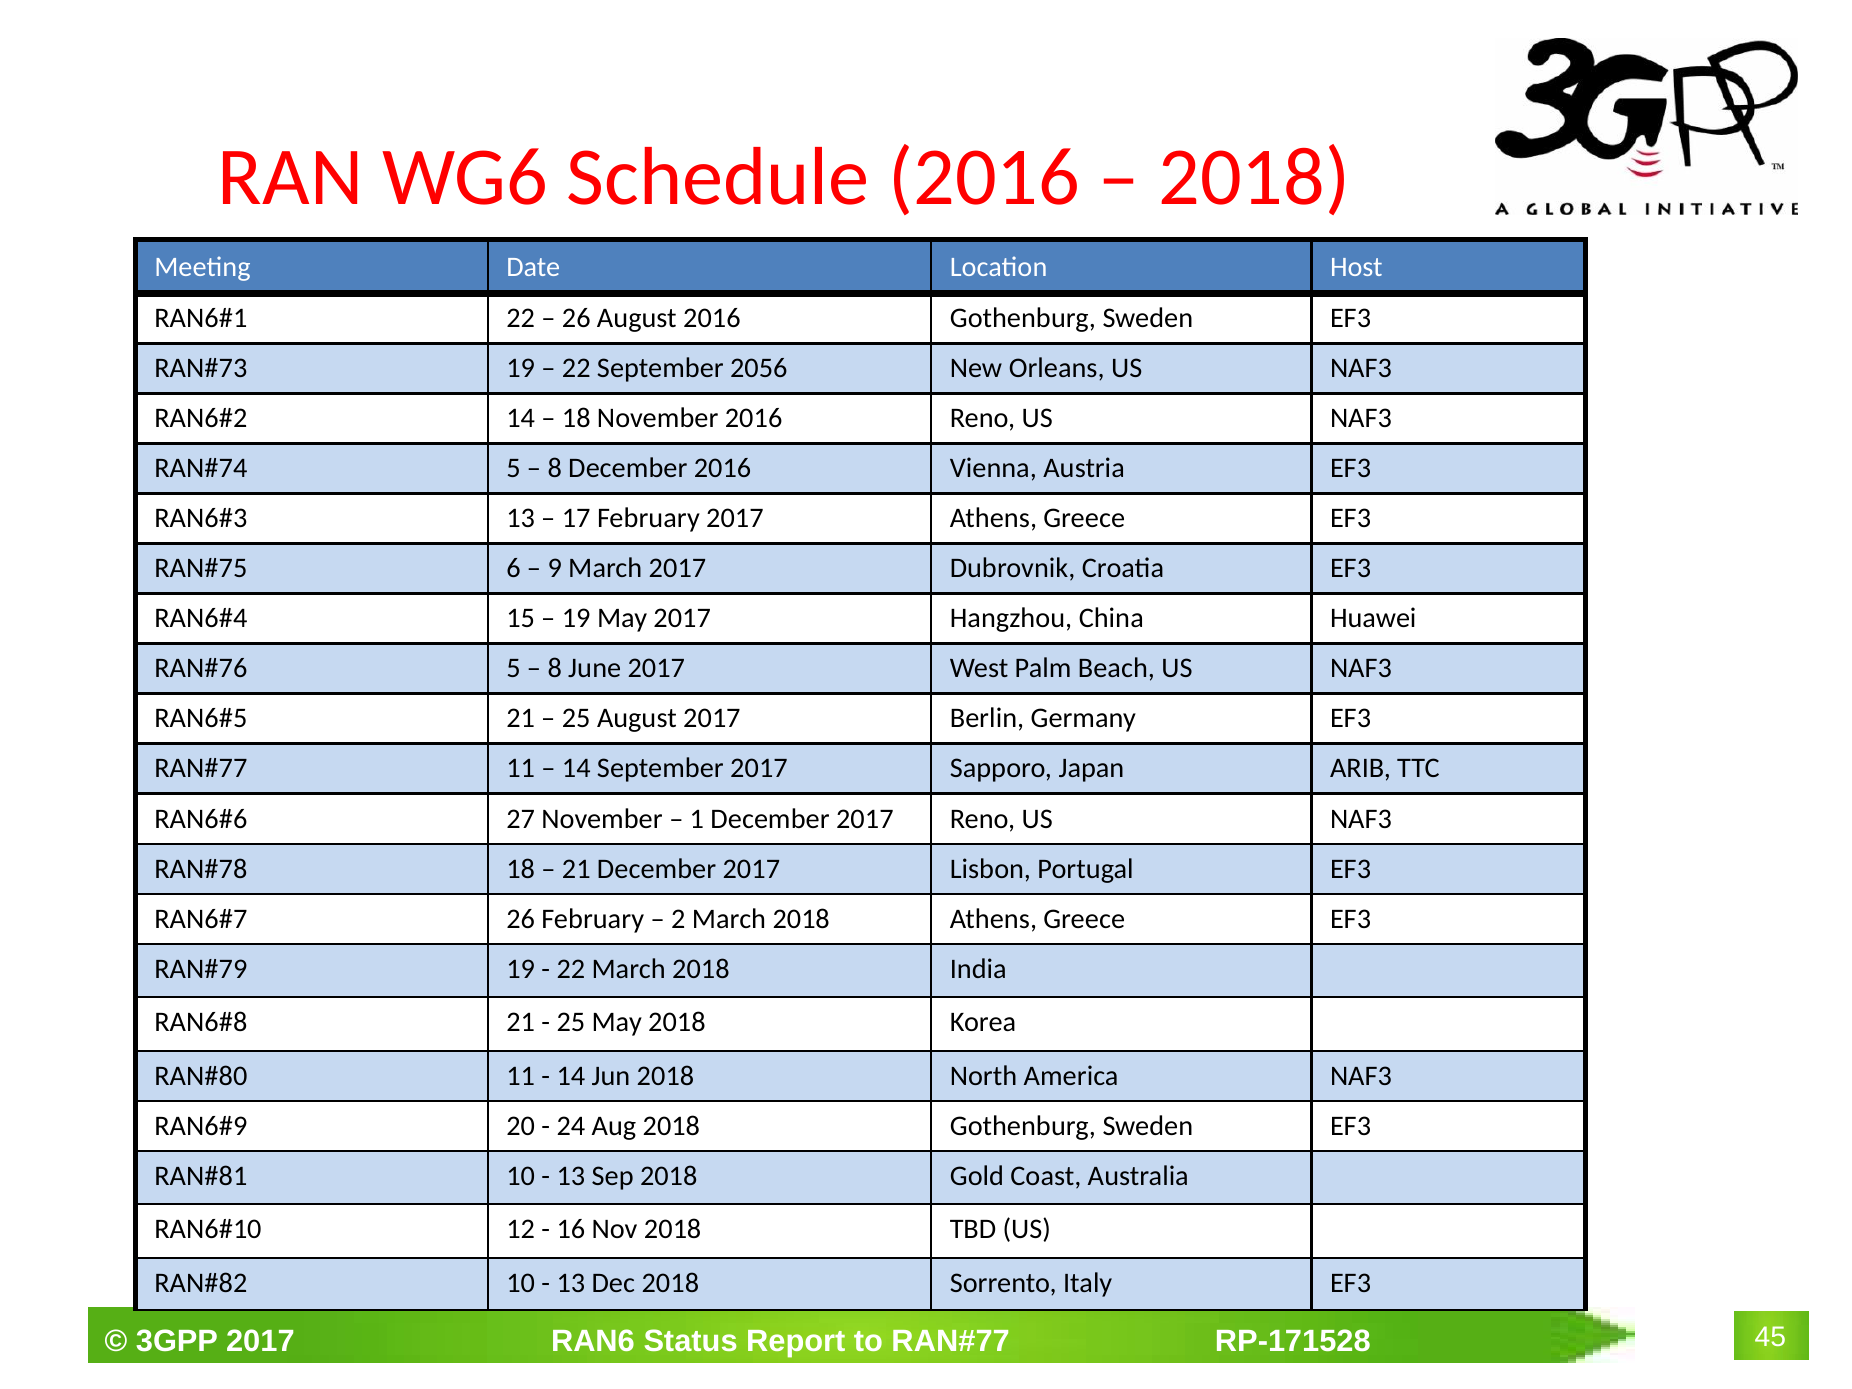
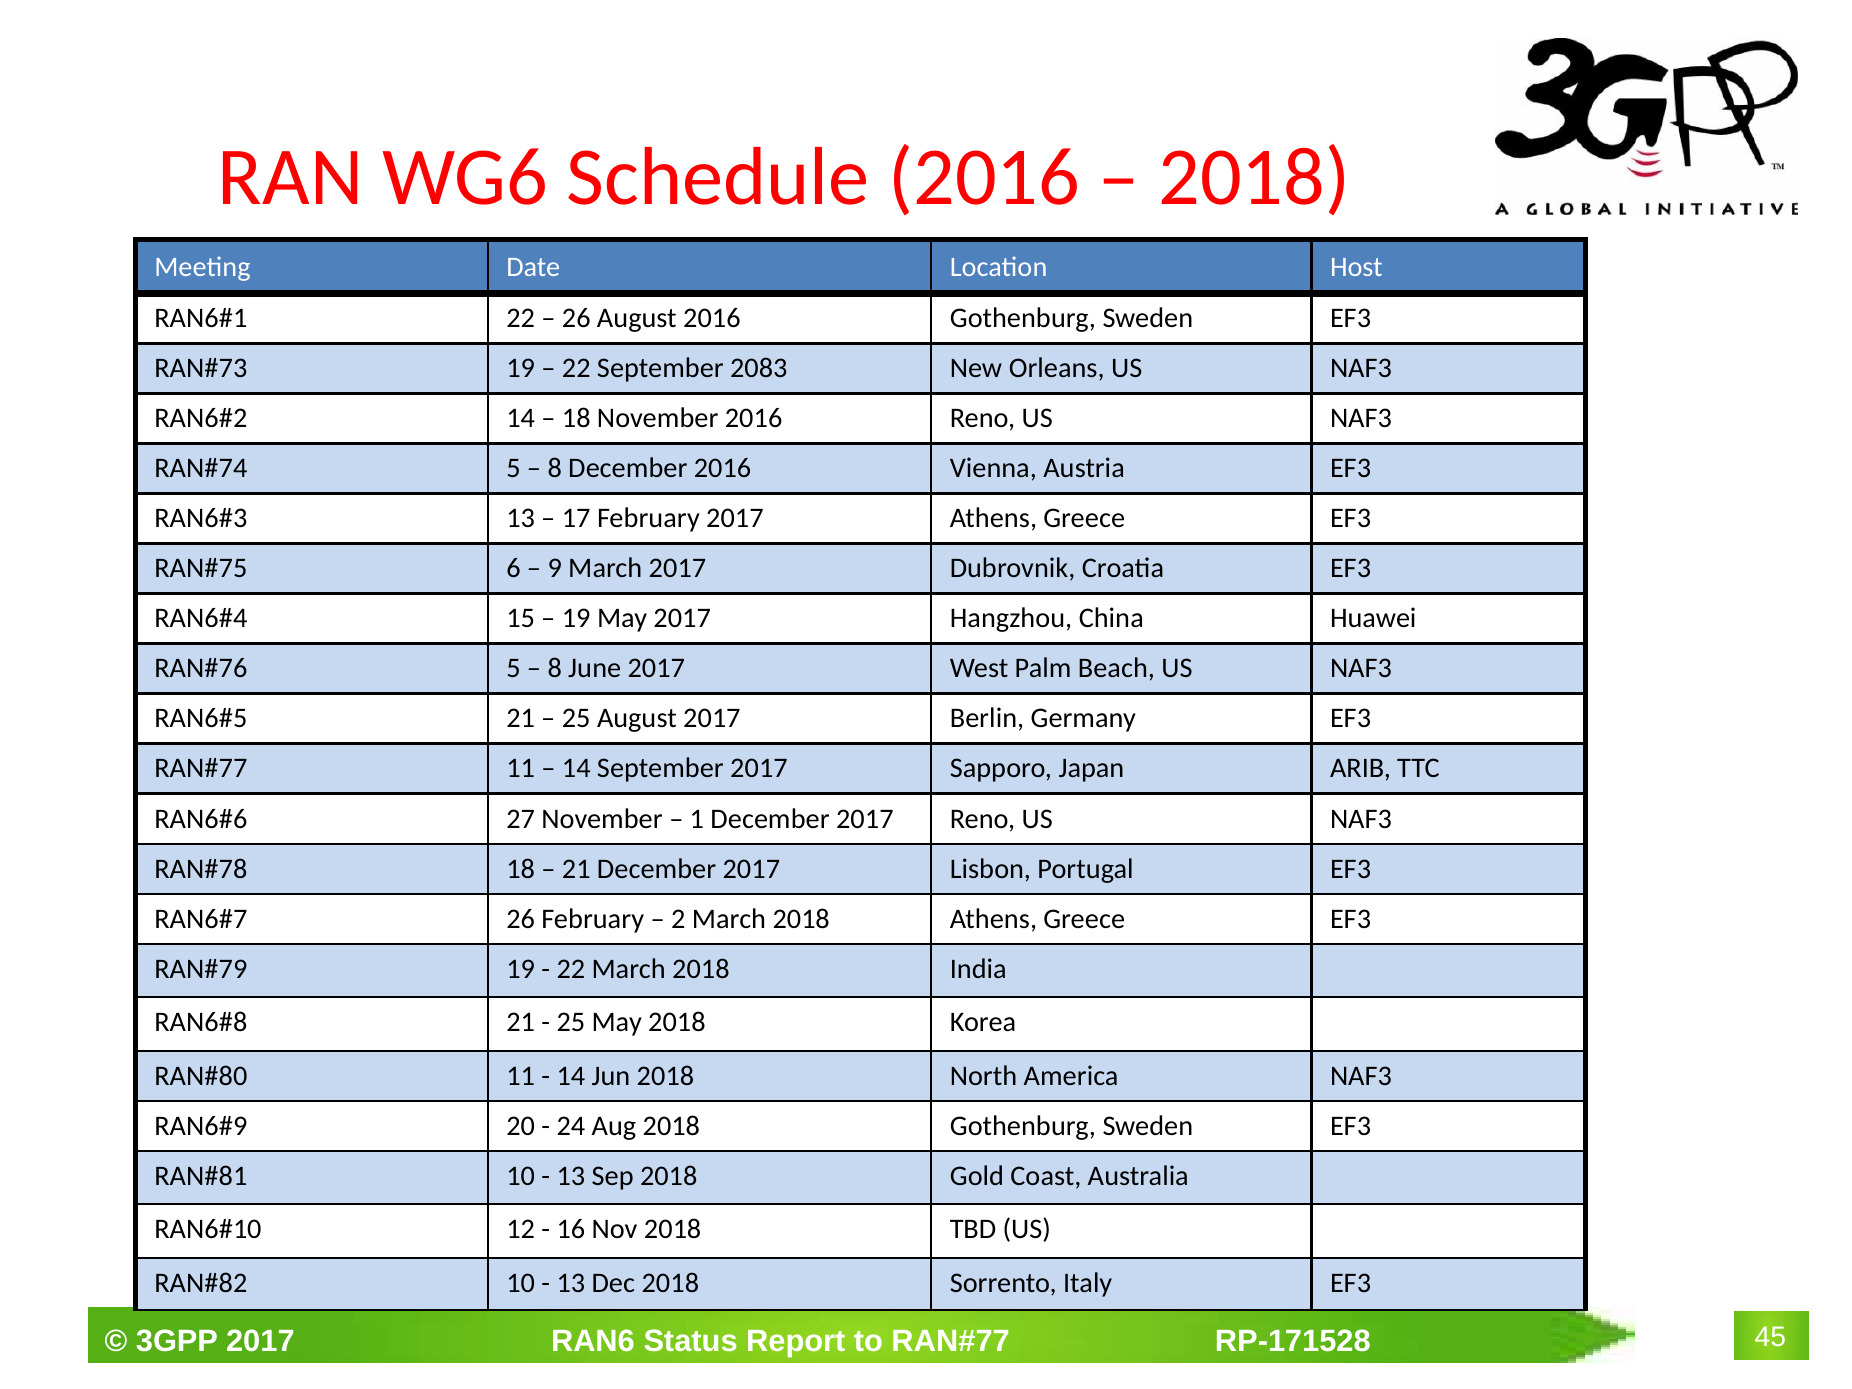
2056: 2056 -> 2083
